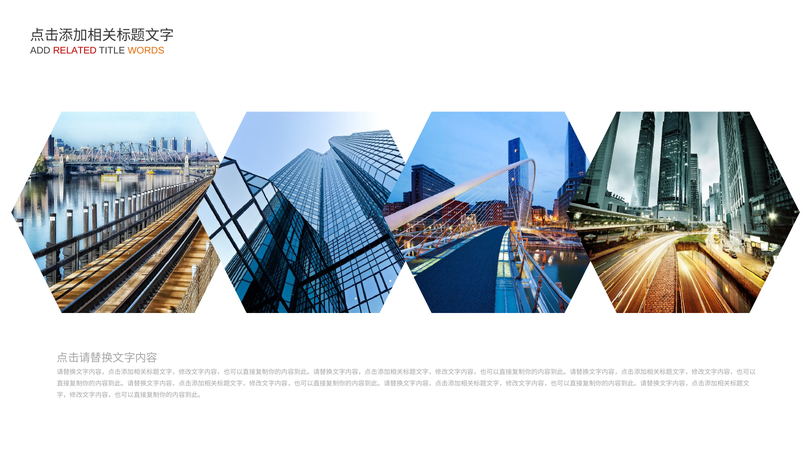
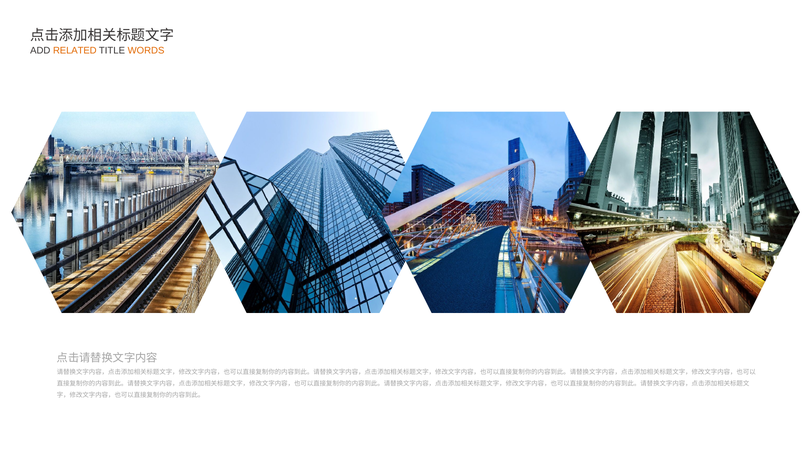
RELATED colour: red -> orange
